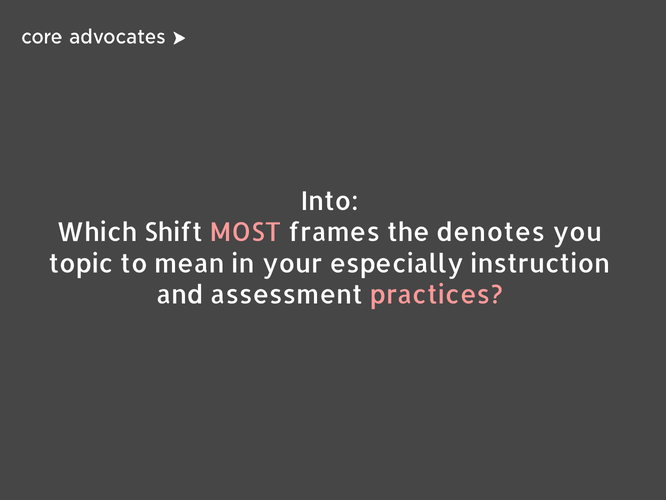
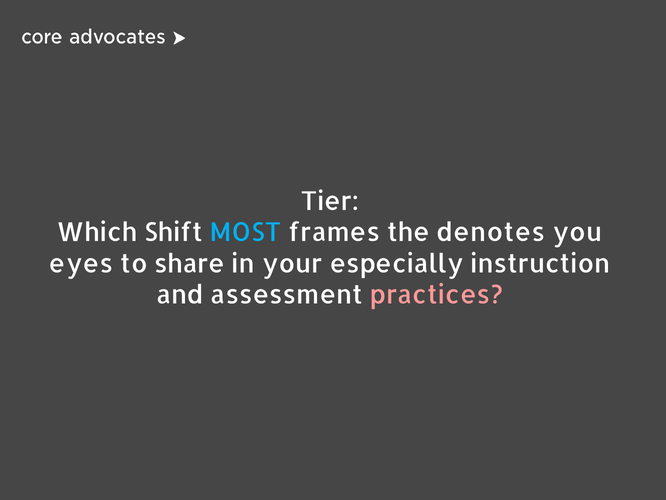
Into: Into -> Tier
MOST colour: pink -> light blue
topic: topic -> eyes
mean: mean -> share
